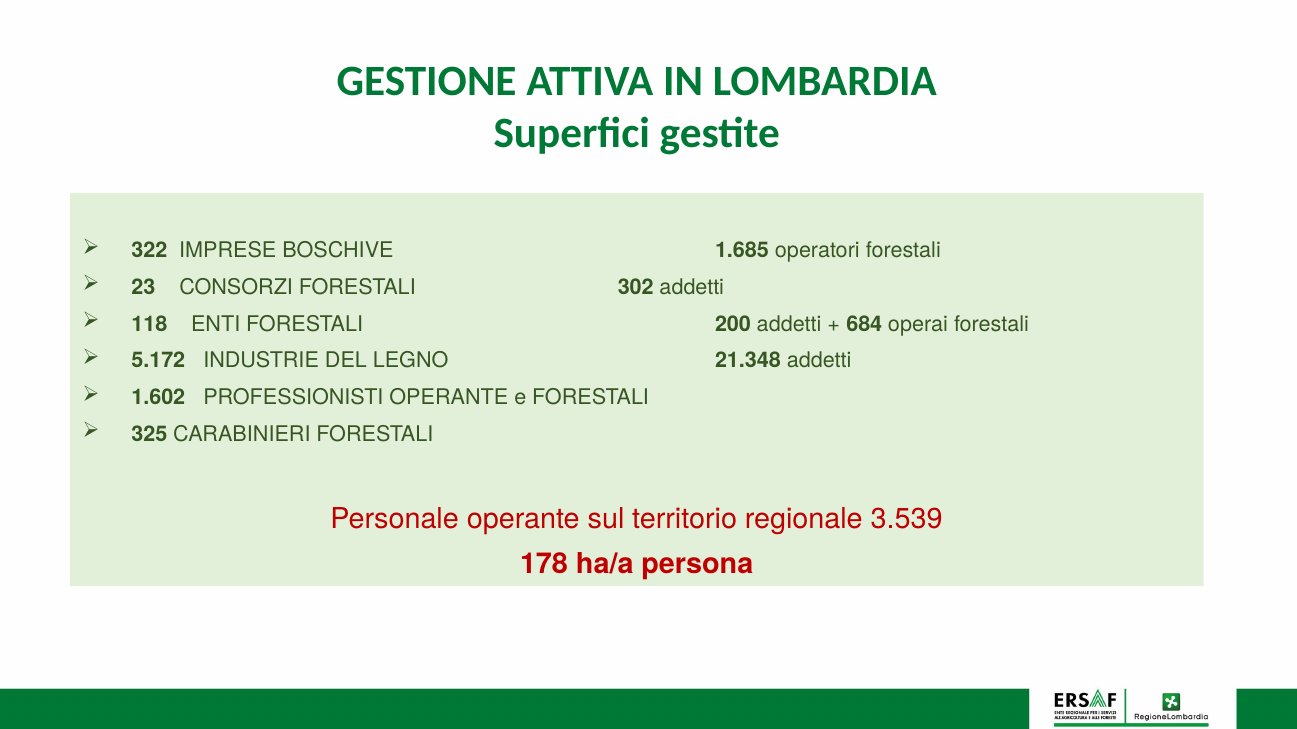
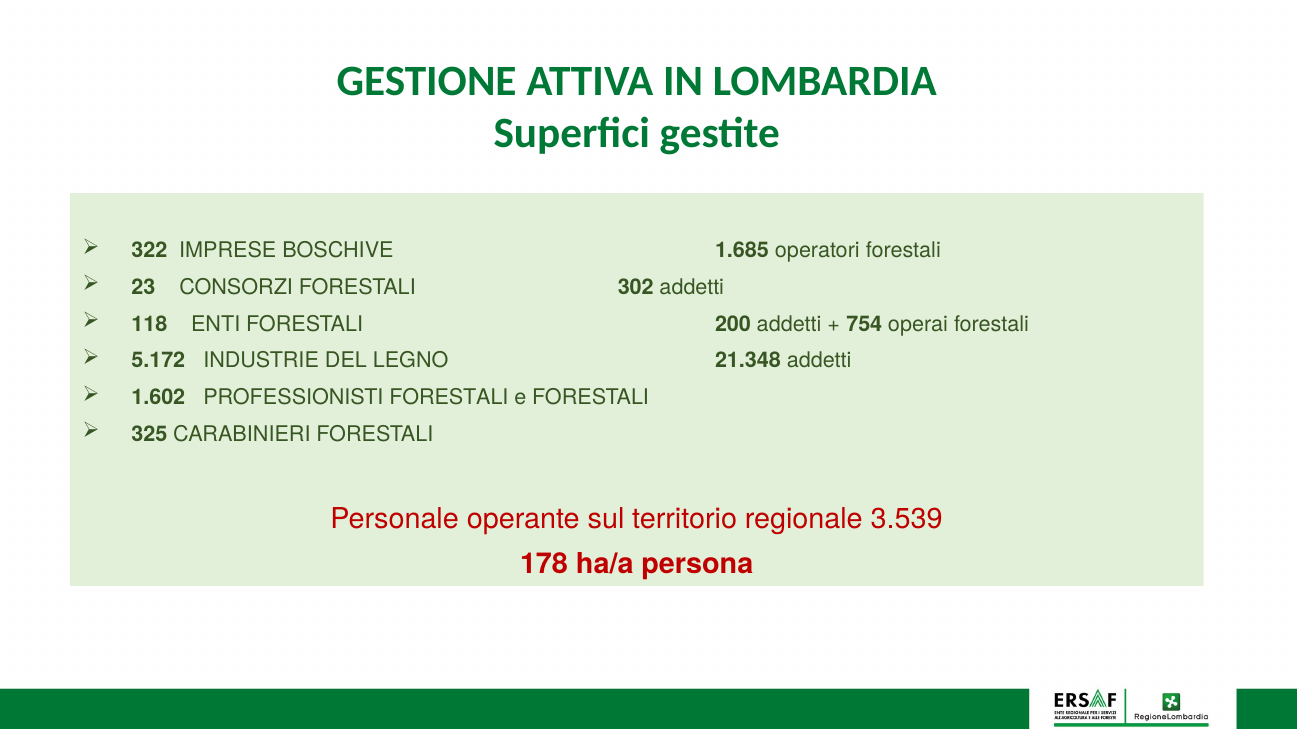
684: 684 -> 754
PROFESSIONISTI OPERANTE: OPERANTE -> FORESTALI
